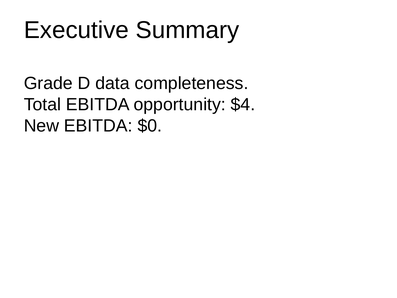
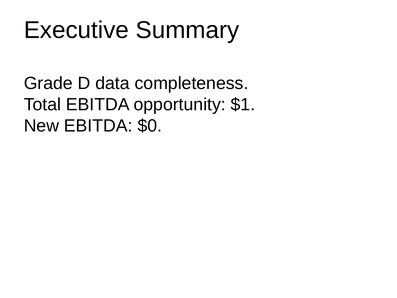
$4: $4 -> $1
